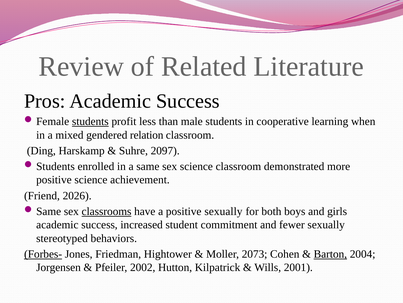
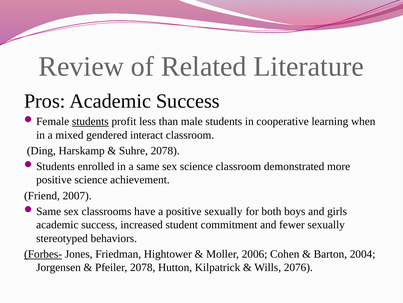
relation: relation -> interact
Suhre 2097: 2097 -> 2078
2026: 2026 -> 2007
classrooms underline: present -> none
2073: 2073 -> 2006
Barton underline: present -> none
Pfeiler 2002: 2002 -> 2078
2001: 2001 -> 2076
